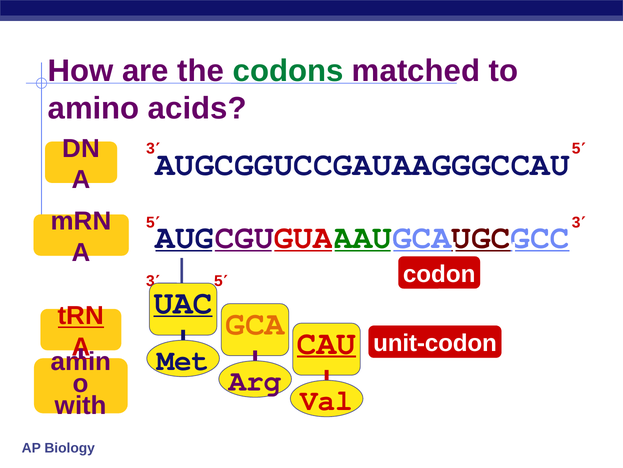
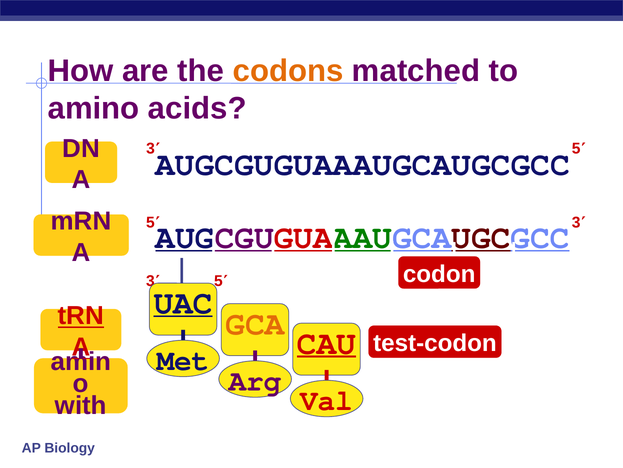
codons colour: green -> orange
AUGCGGUCCGAUAAGGGCCAU at (363, 164): AUGCGGUCCGAUAAGGGCCAU -> AUGCGUGUAAAUGCAUGCGCC
unit-codon: unit-codon -> test-codon
